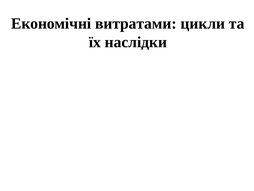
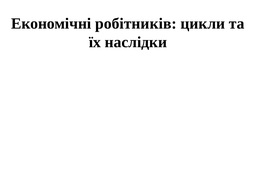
витратами: витратами -> робітників
